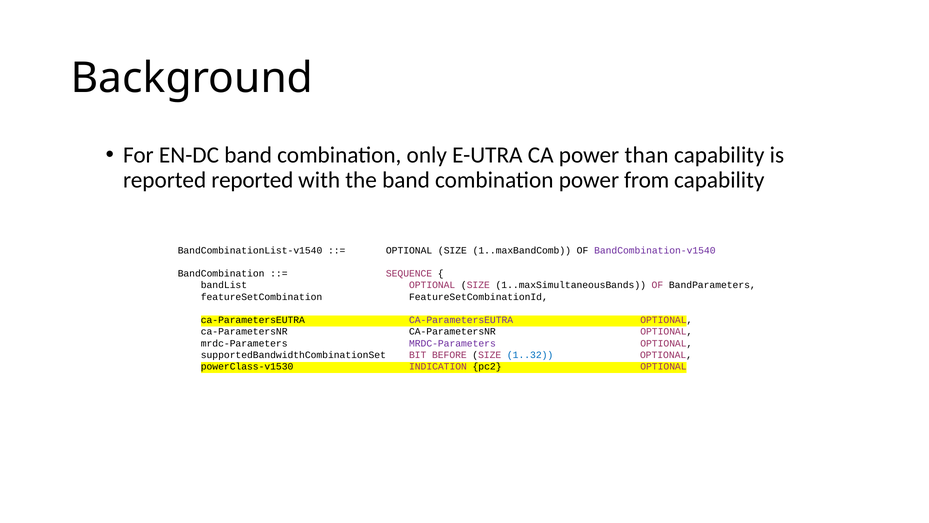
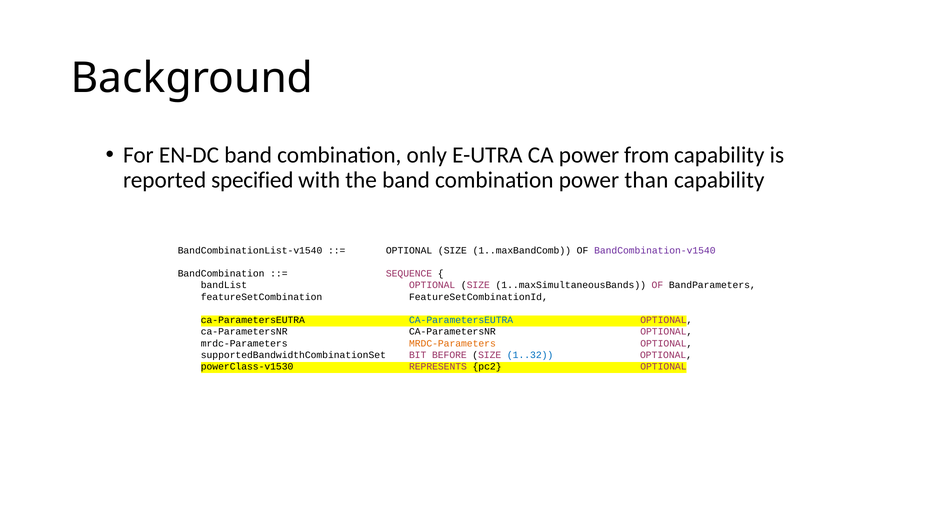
than: than -> from
reported reported: reported -> specified
from: from -> than
CA-ParametersEUTRA at (461, 320) colour: purple -> blue
MRDC-Parameters at (452, 343) colour: purple -> orange
INDICATION: INDICATION -> REPRESENTS
